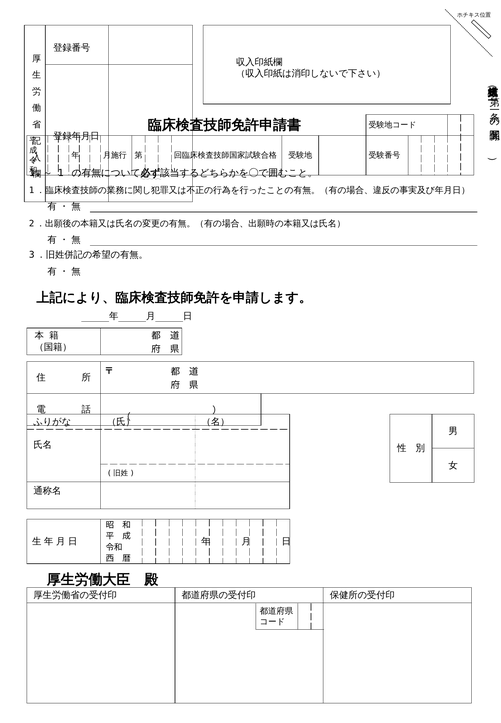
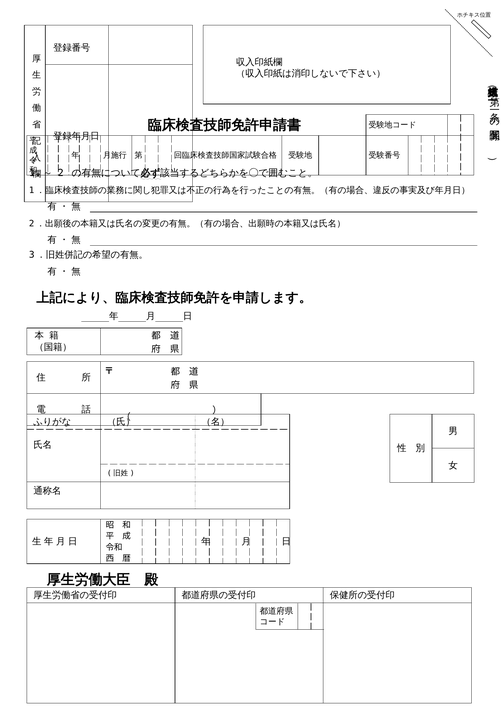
1 at (61, 173): 1 -> 2
